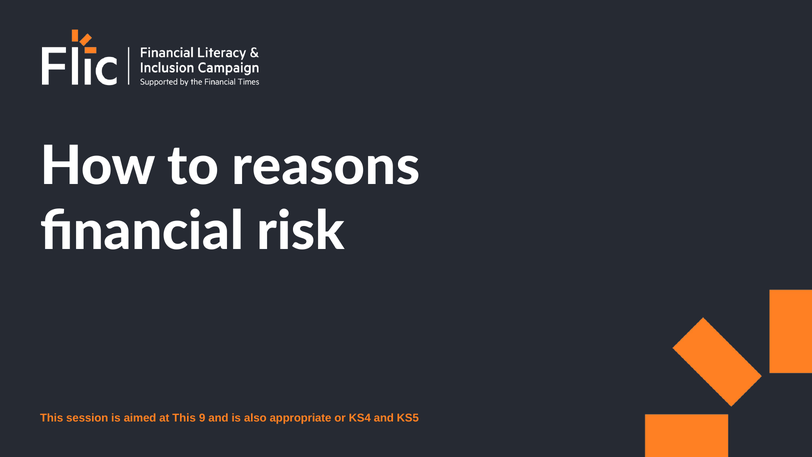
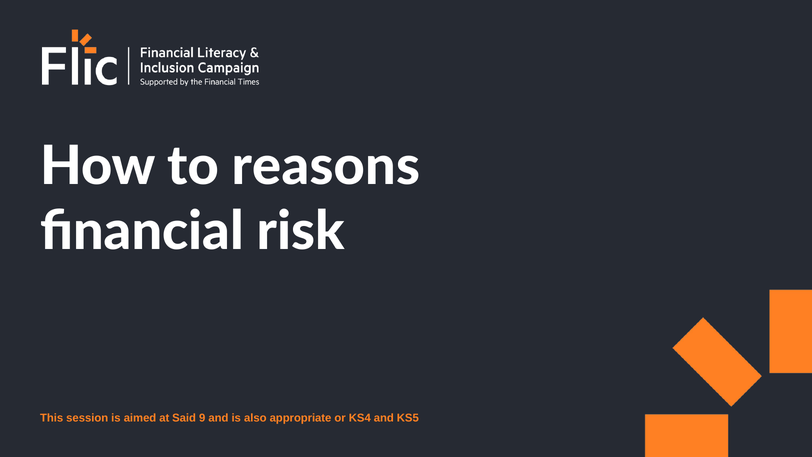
at This: This -> Said
